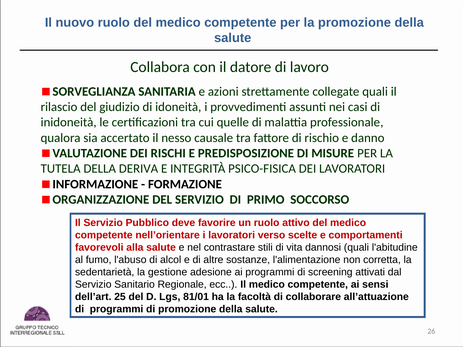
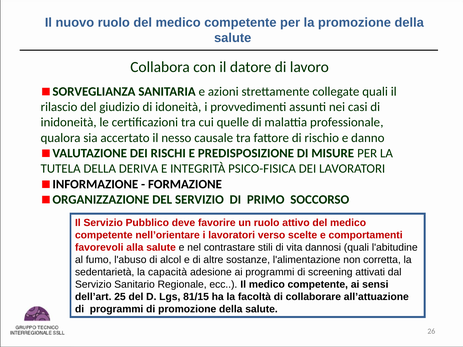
gestione: gestione -> capacità
81/01: 81/01 -> 81/15
